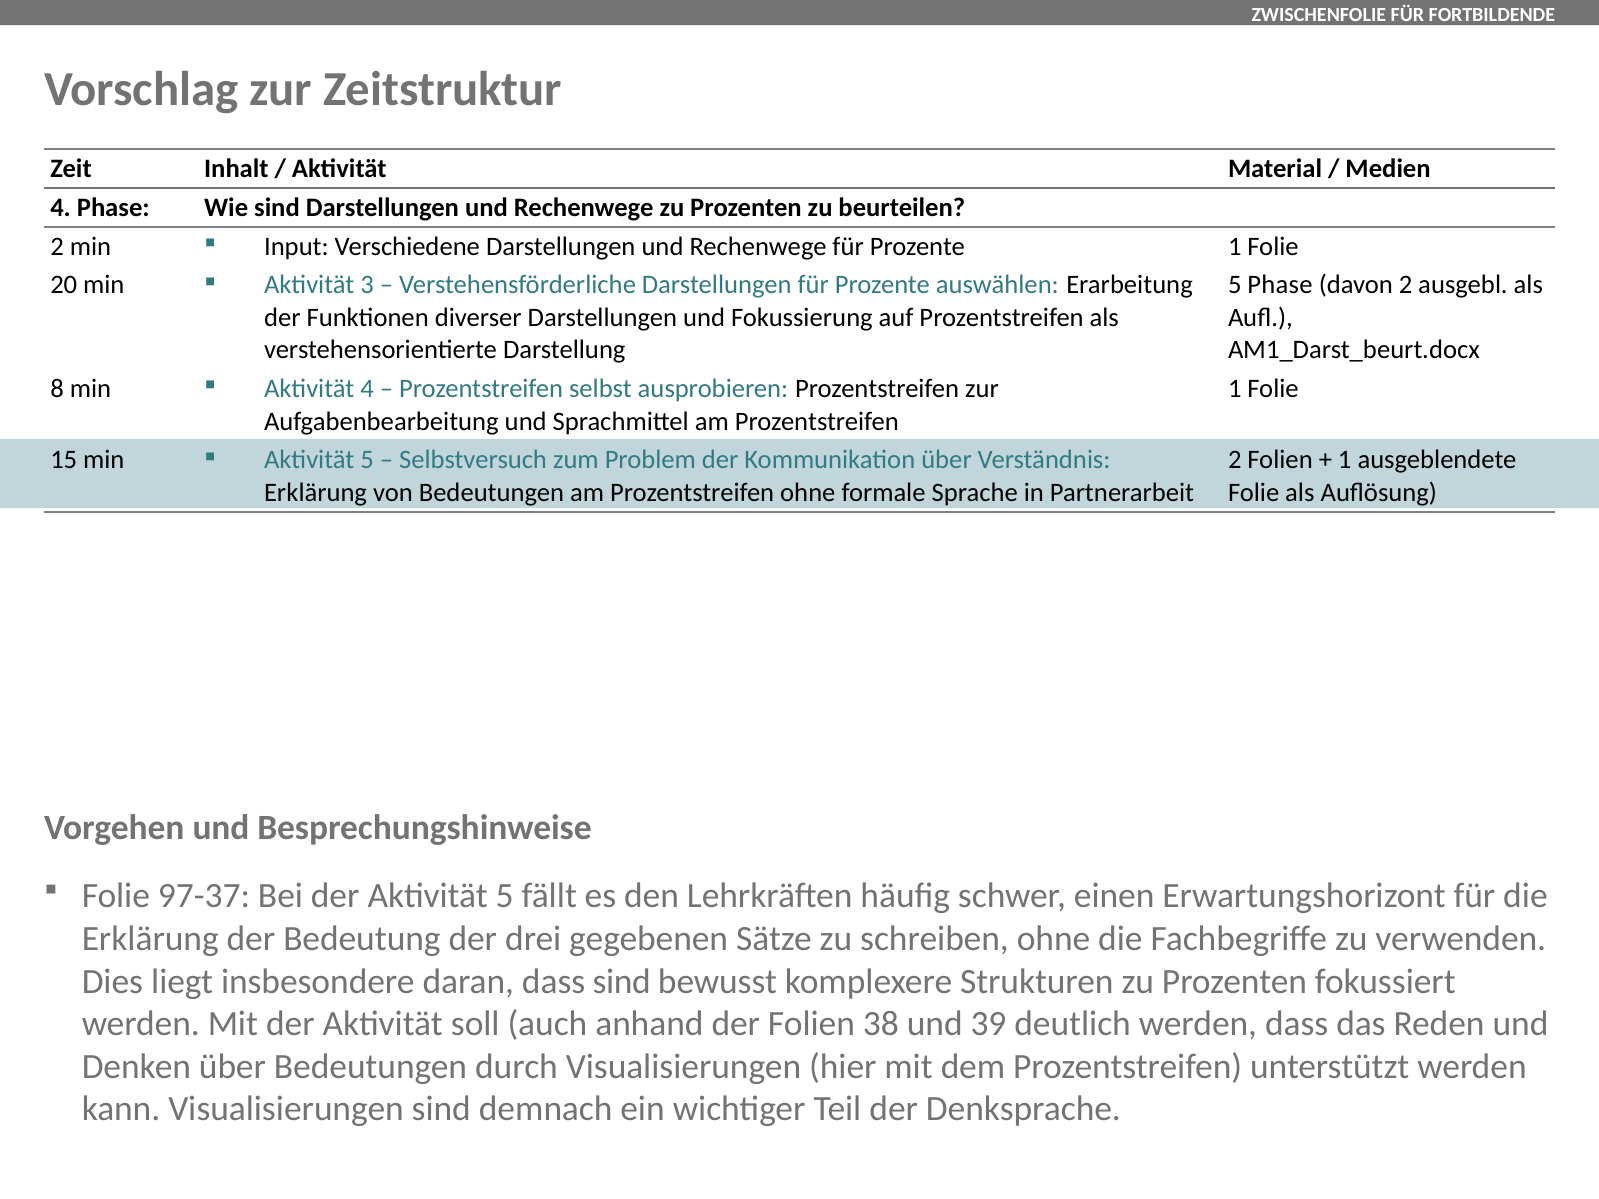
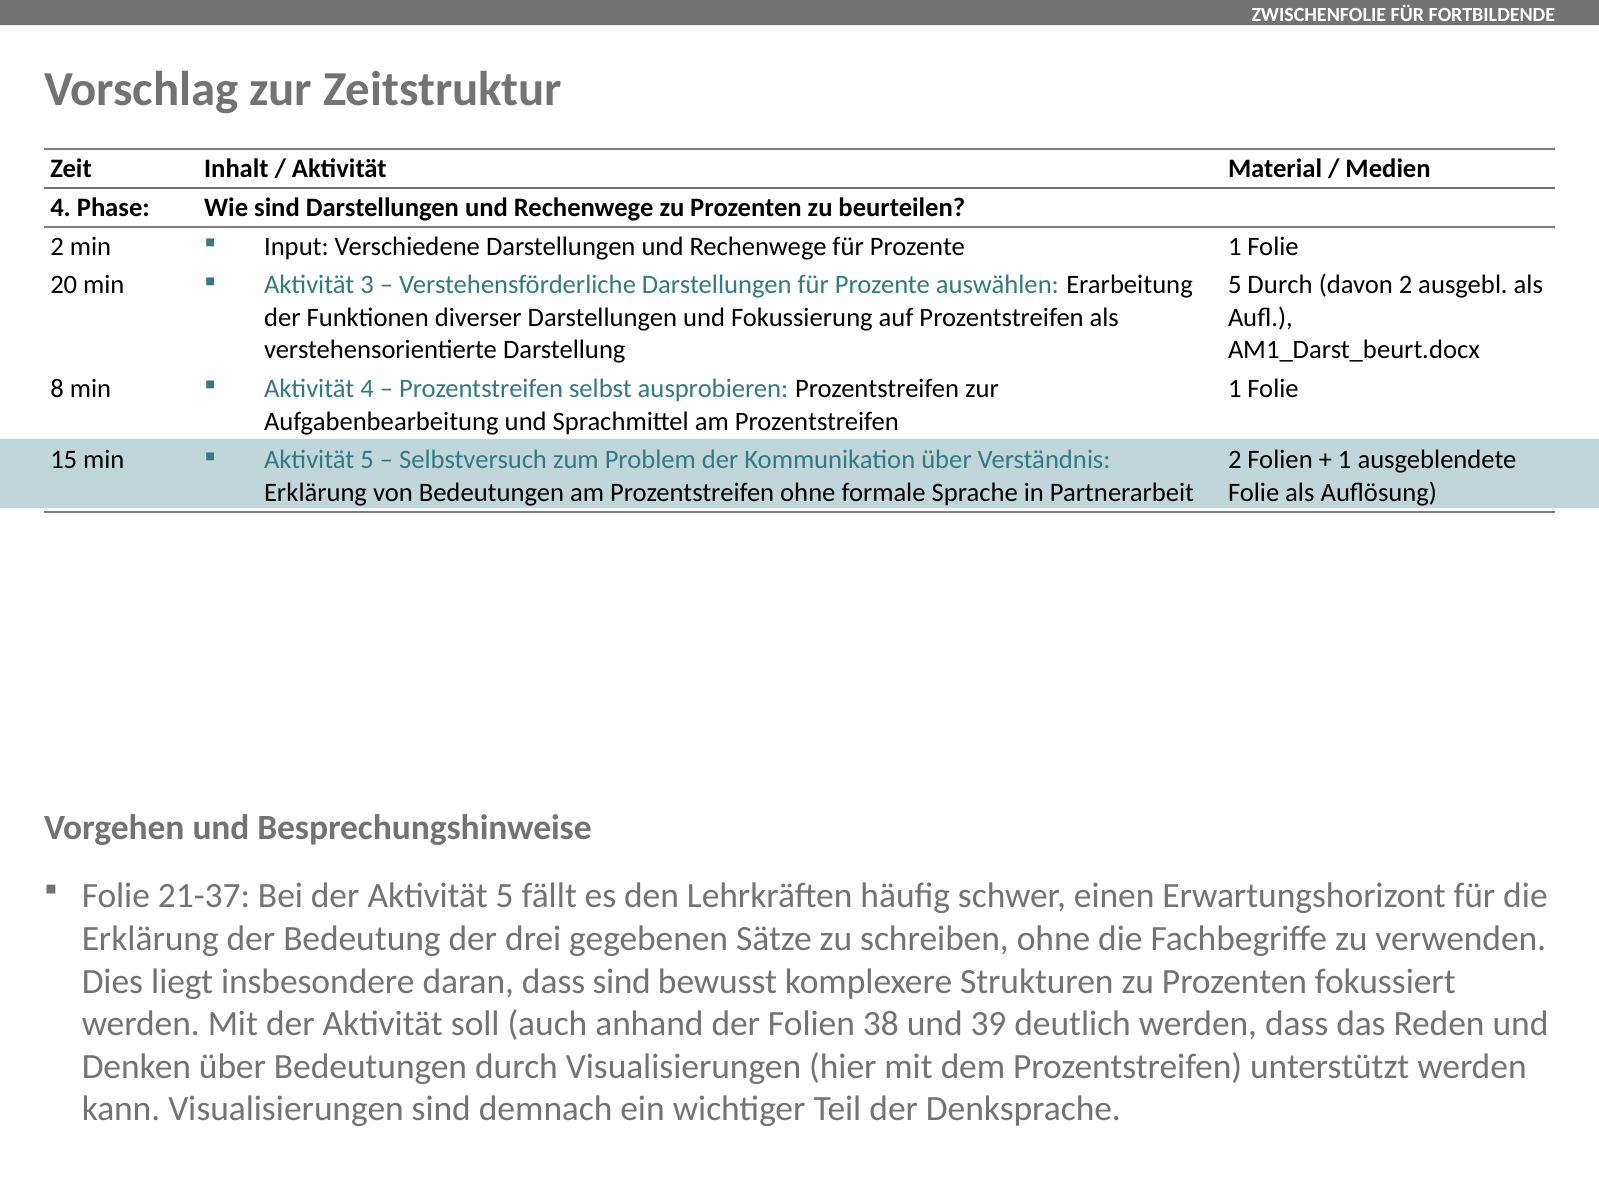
5 Phase: Phase -> Durch
97-37: 97-37 -> 21-37
